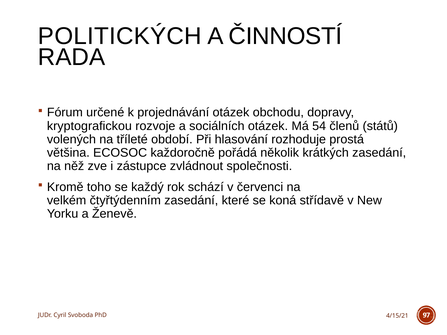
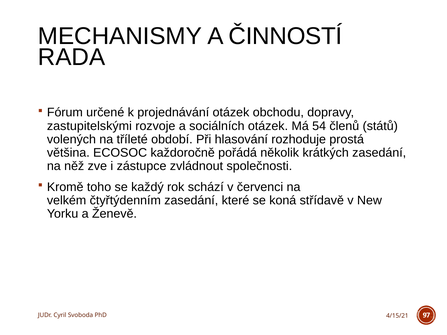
POLITICKÝCH: POLITICKÝCH -> MECHANISMY
kryptografickou: kryptografickou -> zastupitelskými
